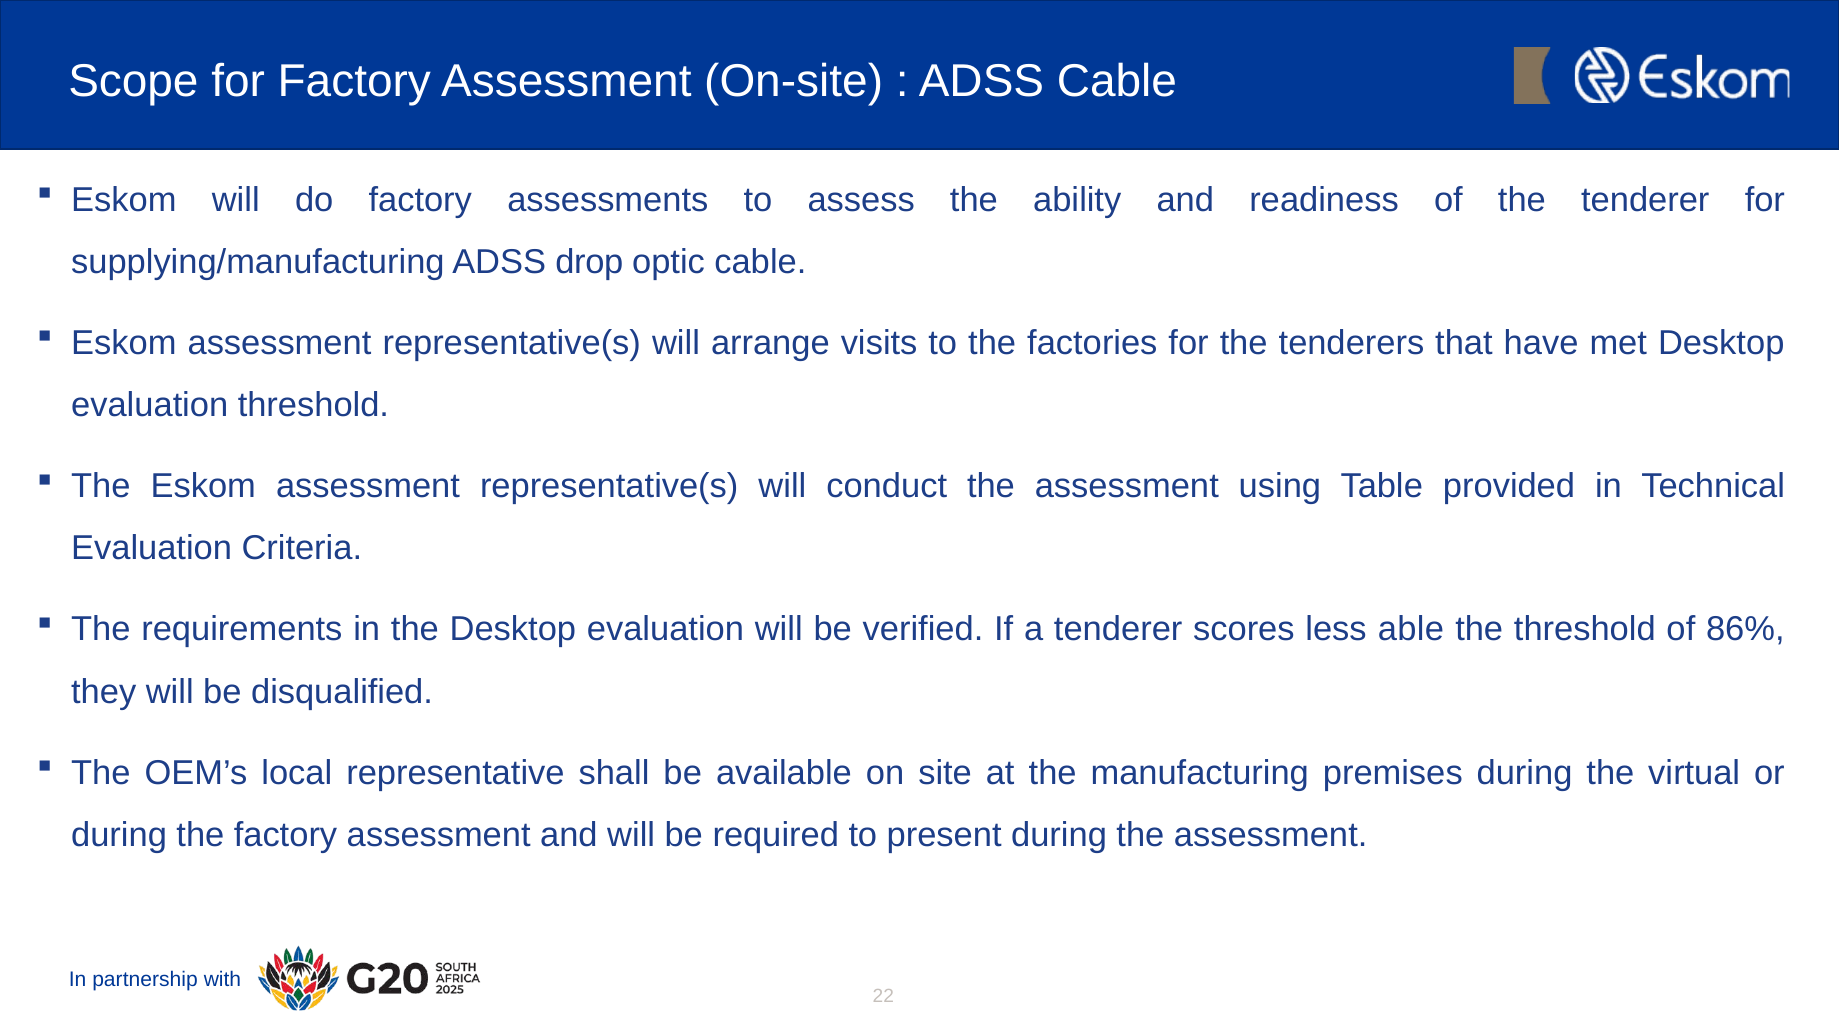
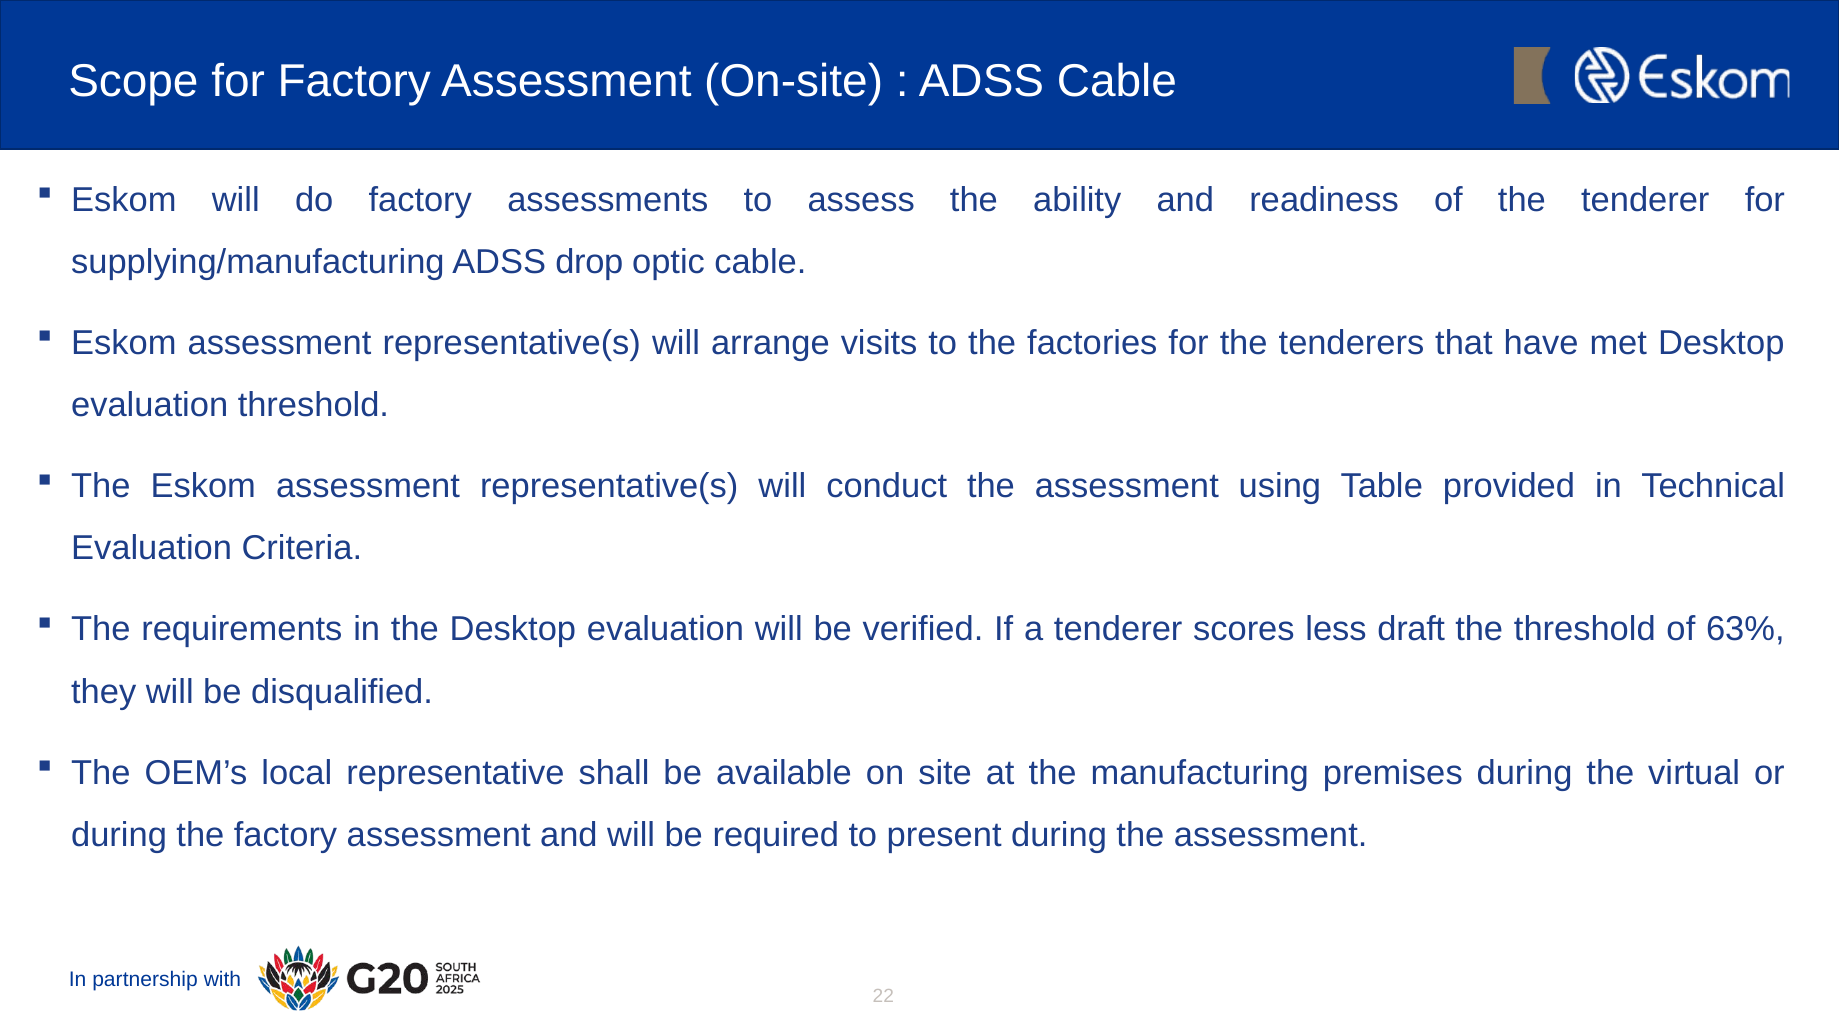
able: able -> draft
86%: 86% -> 63%
